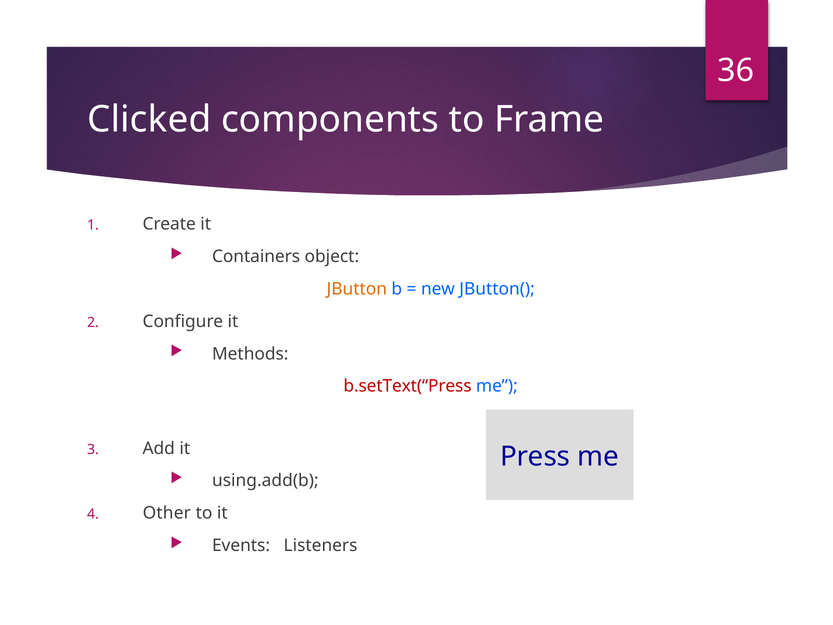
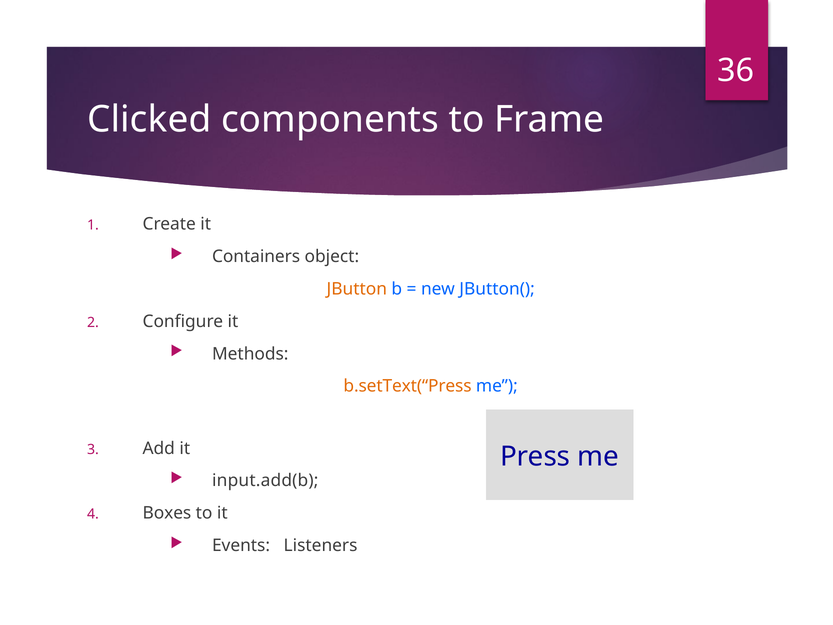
b.setText(“Press colour: red -> orange
using.add(b: using.add(b -> input.add(b
Other: Other -> Boxes
